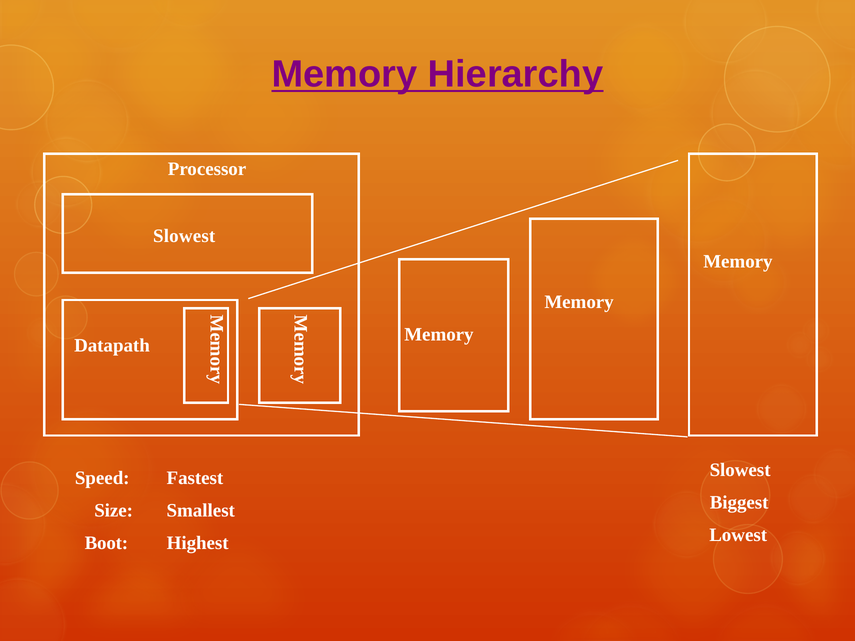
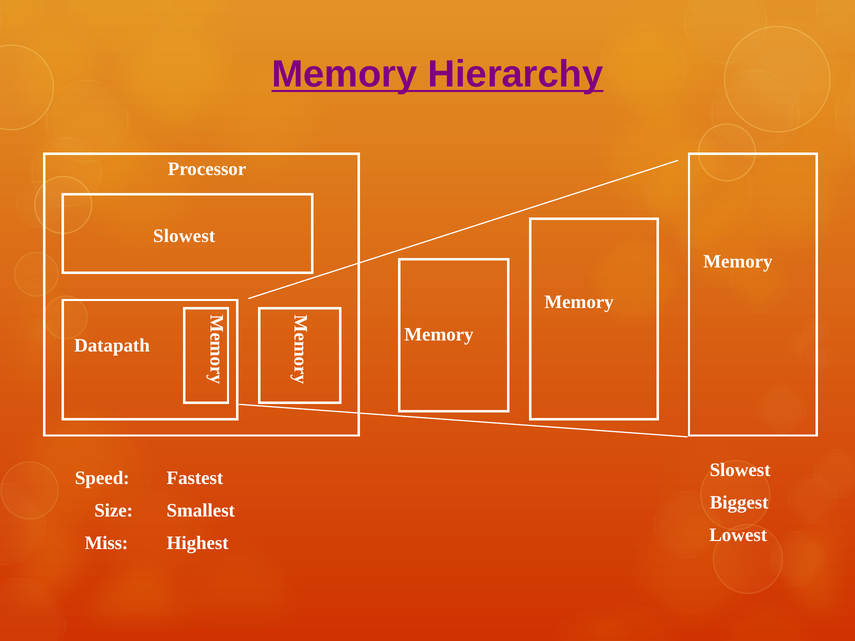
Boot: Boot -> Miss
